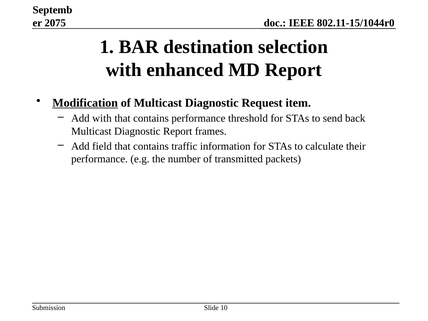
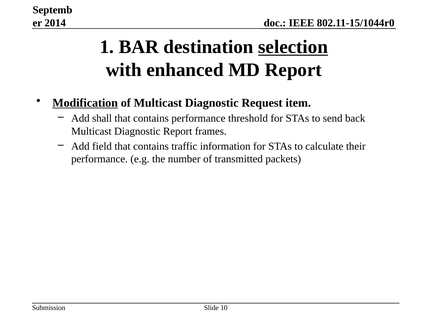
2075: 2075 -> 2014
selection underline: none -> present
Add with: with -> shall
